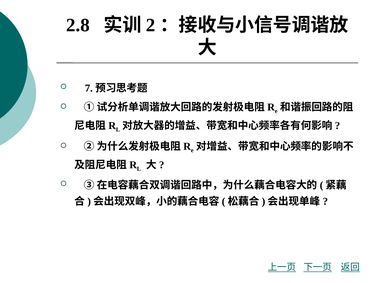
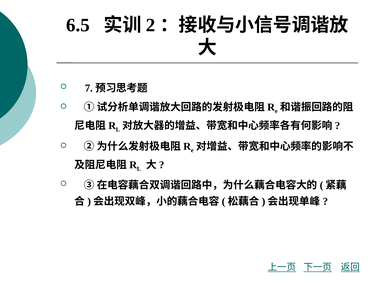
2.8: 2.8 -> 6.5
